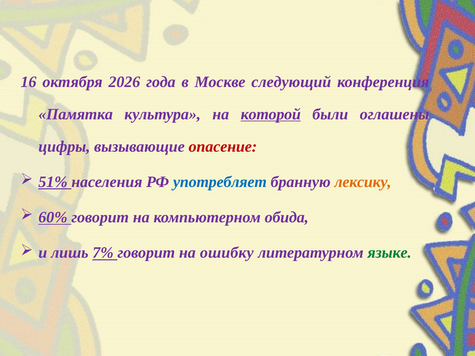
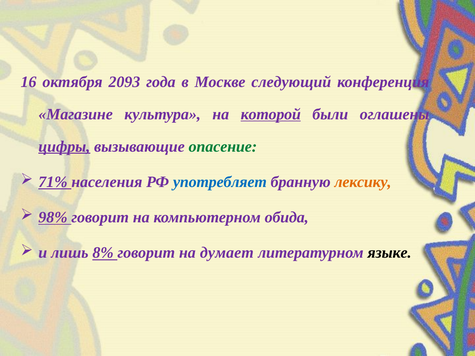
2026: 2026 -> 2093
Памятка: Памятка -> Магазине
цифры underline: none -> present
опасение colour: red -> green
51%: 51% -> 71%
60%: 60% -> 98%
7%: 7% -> 8%
ошибку: ошибку -> думает
языке colour: green -> black
